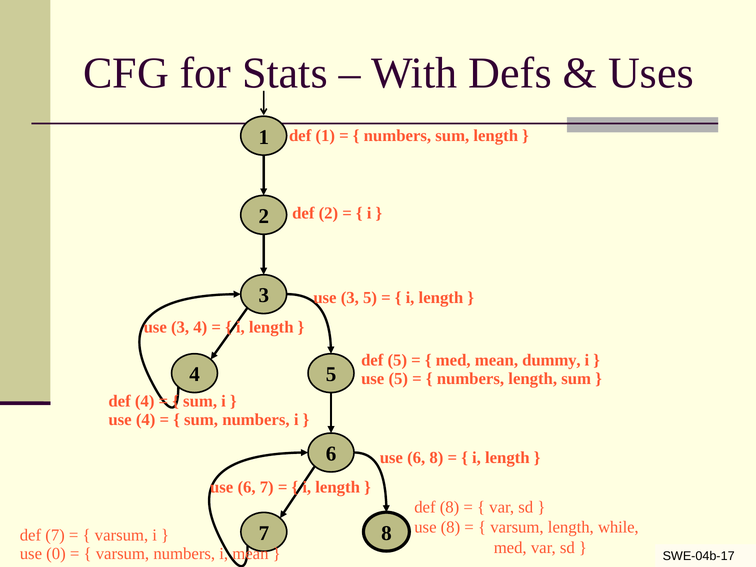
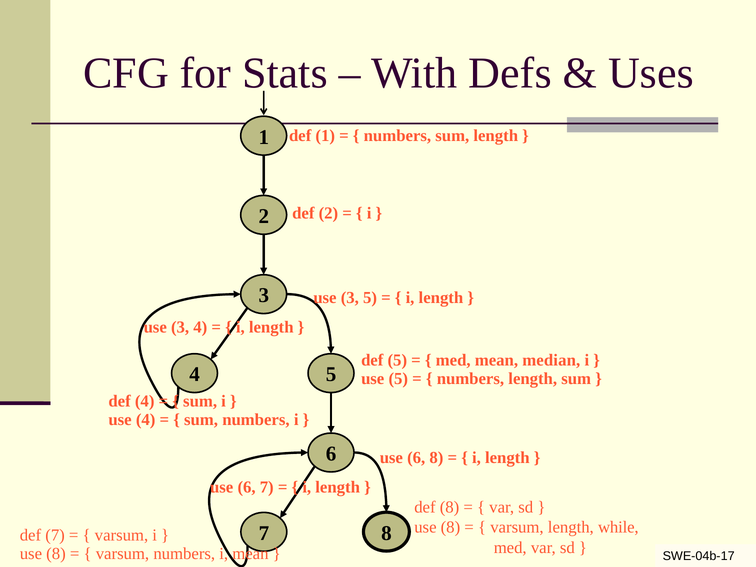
dummy: dummy -> median
0 at (56, 554): 0 -> 8
